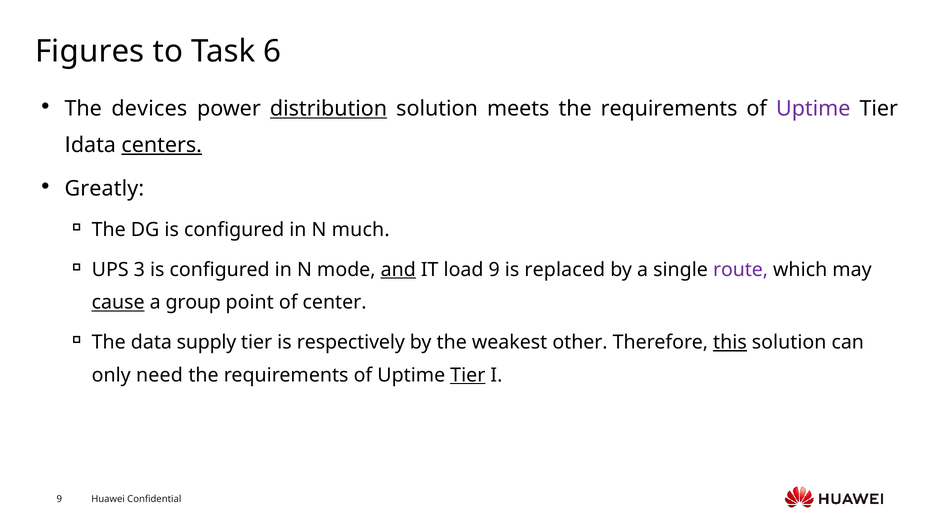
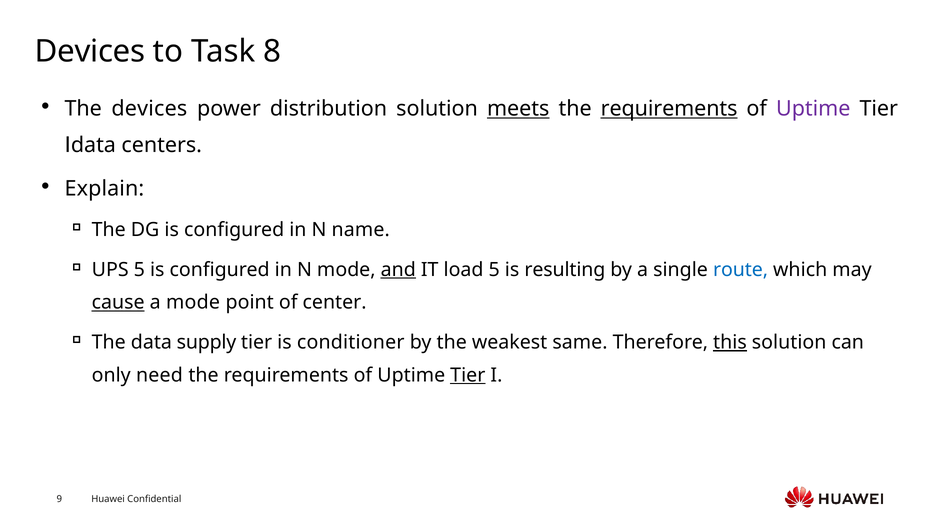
Figures at (90, 51): Figures -> Devices
6: 6 -> 8
distribution underline: present -> none
meets underline: none -> present
requirements at (669, 109) underline: none -> present
centers underline: present -> none
Greatly: Greatly -> Explain
much: much -> name
UPS 3: 3 -> 5
load 9: 9 -> 5
replaced: replaced -> resulting
route colour: purple -> blue
a group: group -> mode
respectively: respectively -> conditioner
other: other -> same
